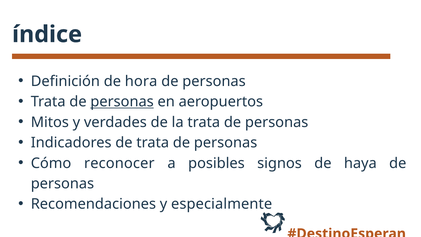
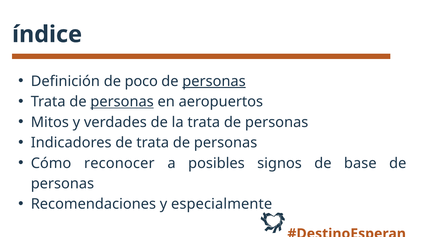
hora: hora -> poco
personas at (214, 81) underline: none -> present
haya: haya -> base
